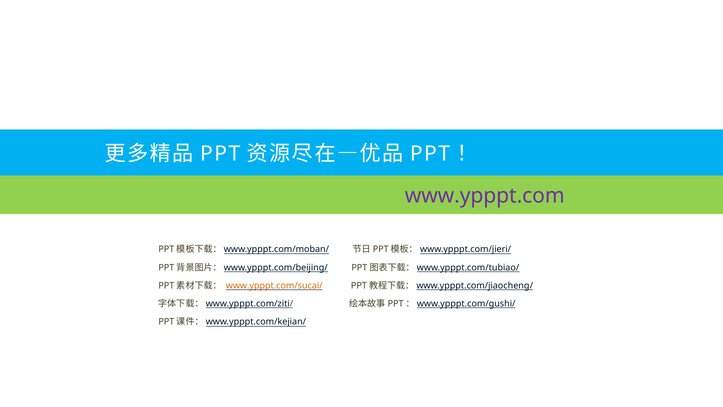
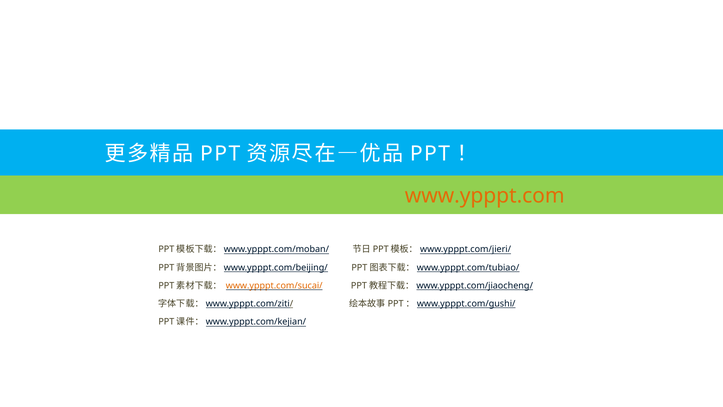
www.ypppt.com colour: purple -> orange
